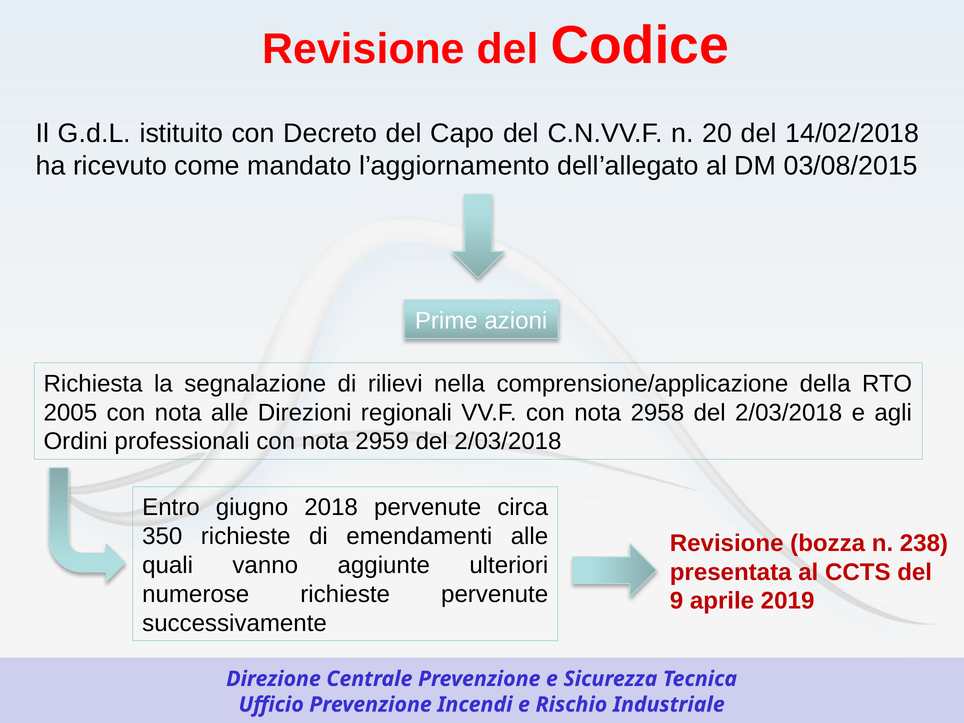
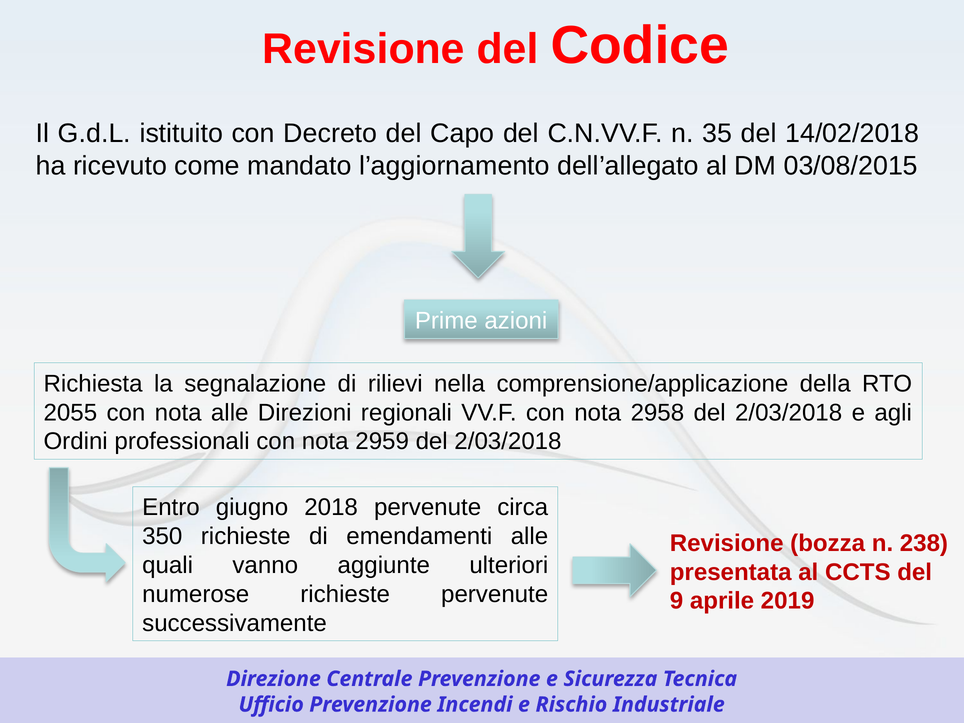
20: 20 -> 35
2005: 2005 -> 2055
